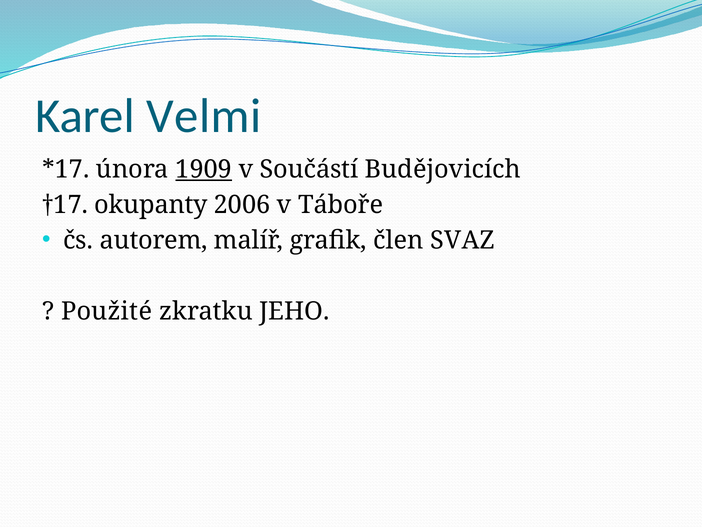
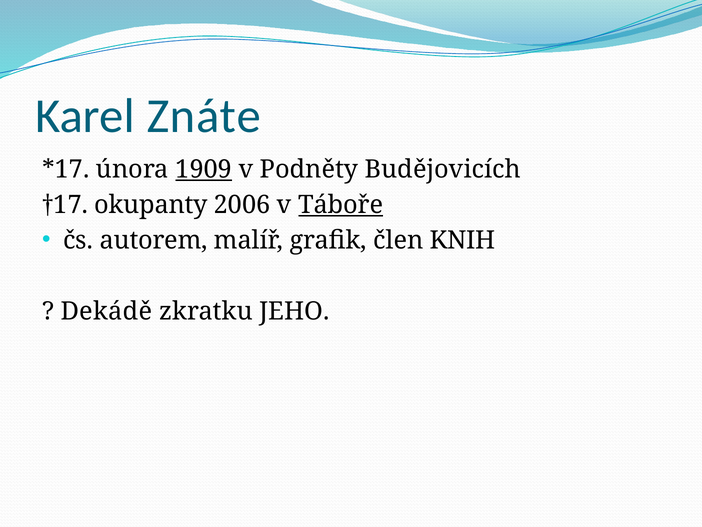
Velmi: Velmi -> Znáte
Součástí: Součástí -> Podněty
Táboře underline: none -> present
SVAZ: SVAZ -> KNIH
Použité: Použité -> Dekádě
